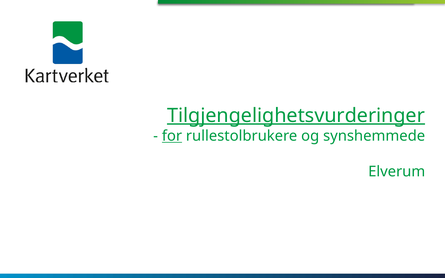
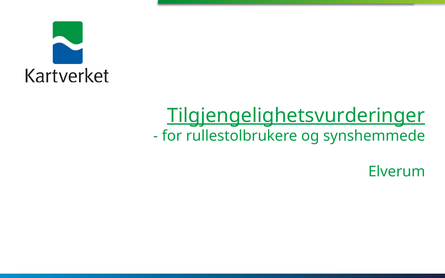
for underline: present -> none
